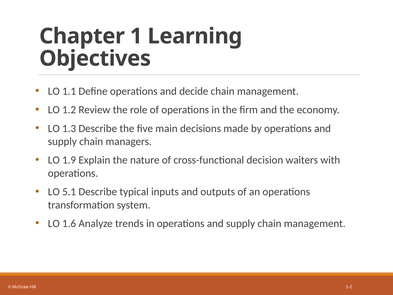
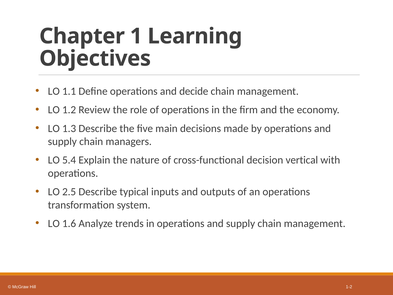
1.9: 1.9 -> 5.4
waiters: waiters -> vertical
5.1: 5.1 -> 2.5
